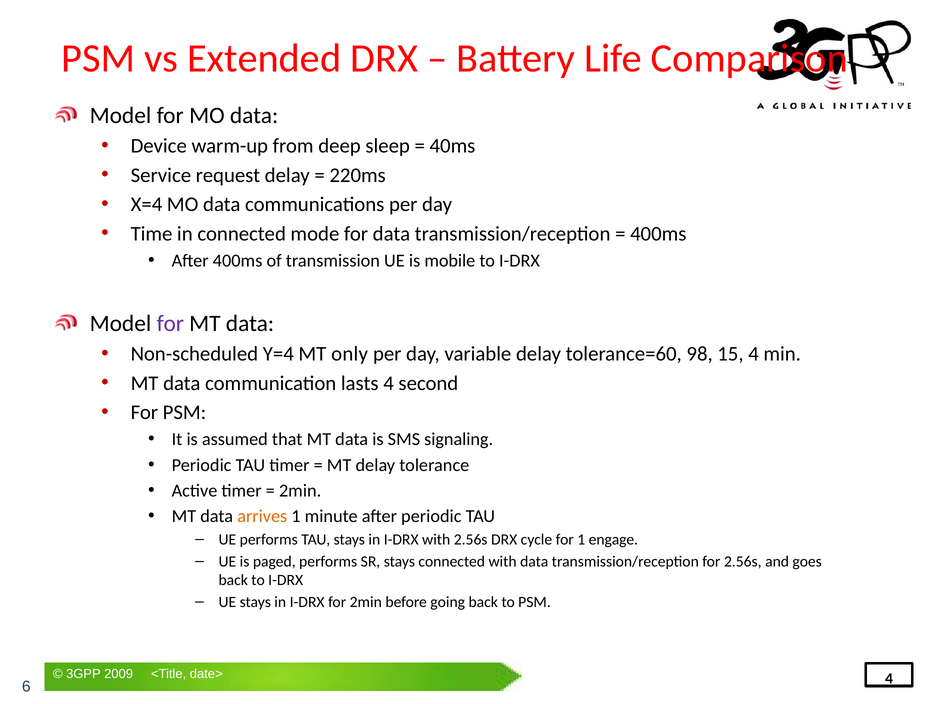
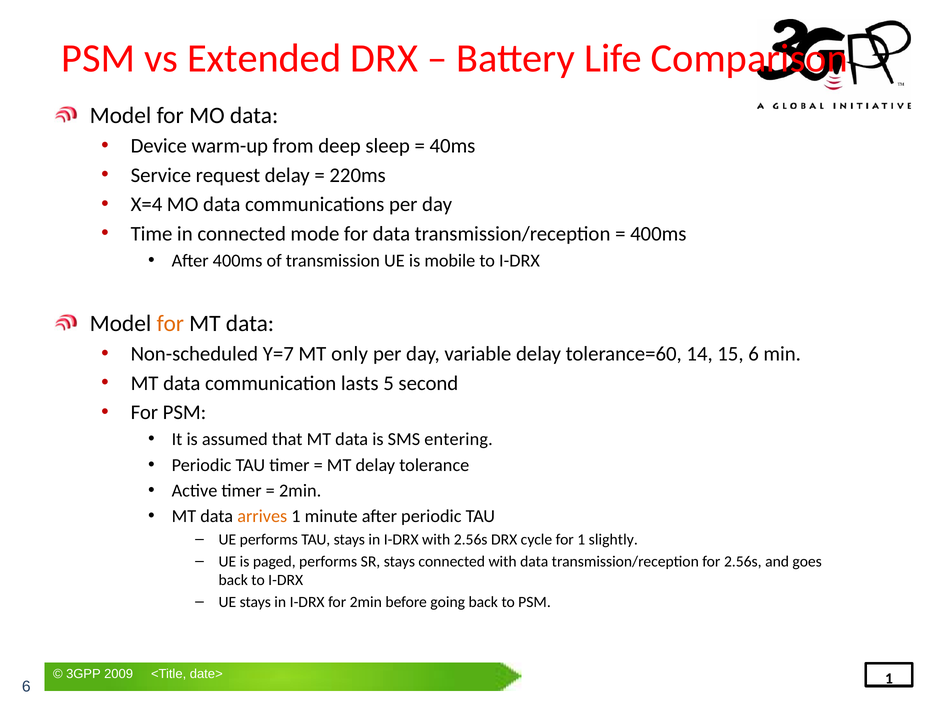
for at (170, 323) colour: purple -> orange
Y=4: Y=4 -> Y=7
98: 98 -> 14
15 4: 4 -> 6
lasts 4: 4 -> 5
signaling: signaling -> entering
engage: engage -> slightly
4 at (889, 678): 4 -> 1
